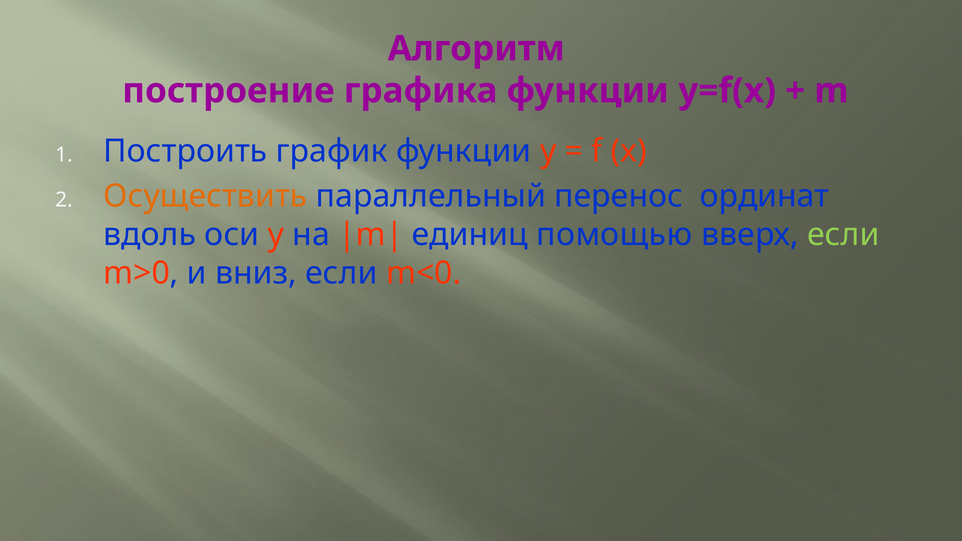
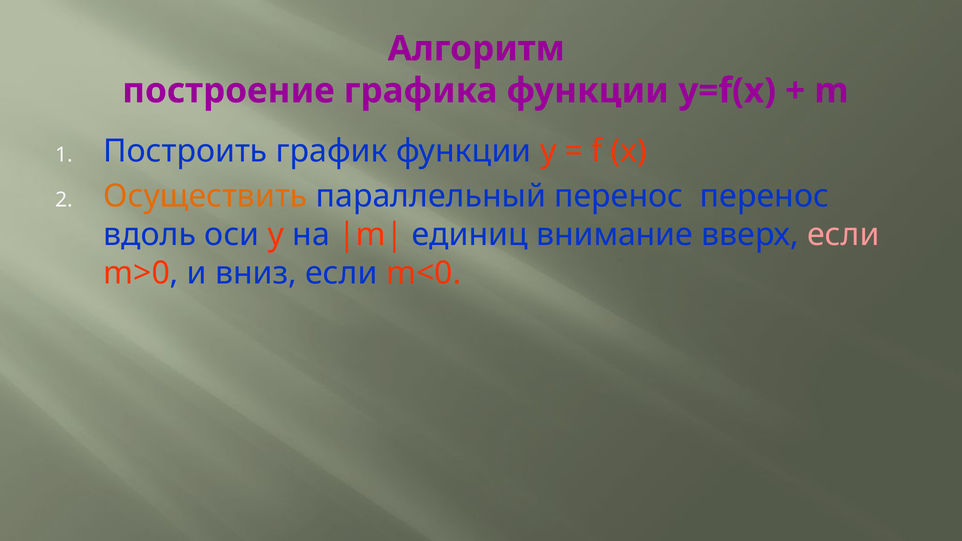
перенос ординат: ординат -> перенос
помощью: помощью -> внимание
если at (843, 235) colour: light green -> pink
